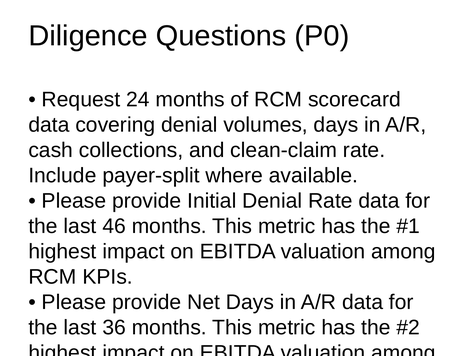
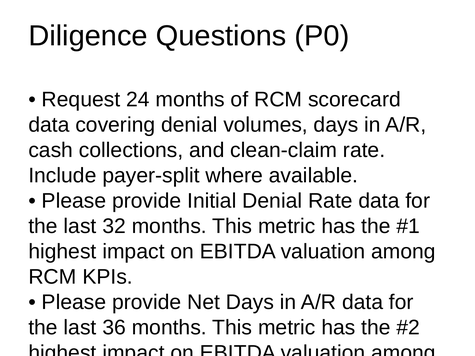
46: 46 -> 32
